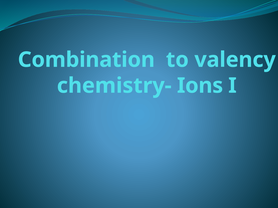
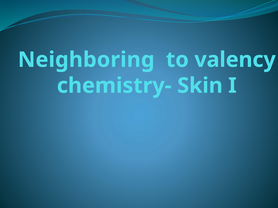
Combination: Combination -> Neighboring
Ions: Ions -> Skin
